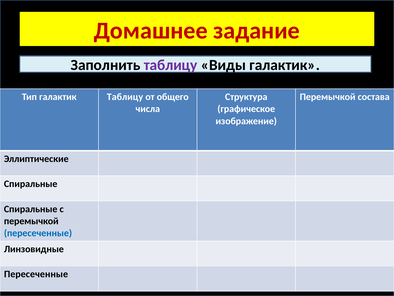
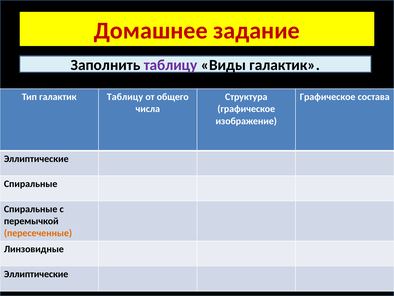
Перемычкой at (328, 97): Перемычкой -> Графическое
пересеченные at (38, 233) colour: blue -> orange
Пересеченные at (36, 274): Пересеченные -> Эллиптические
